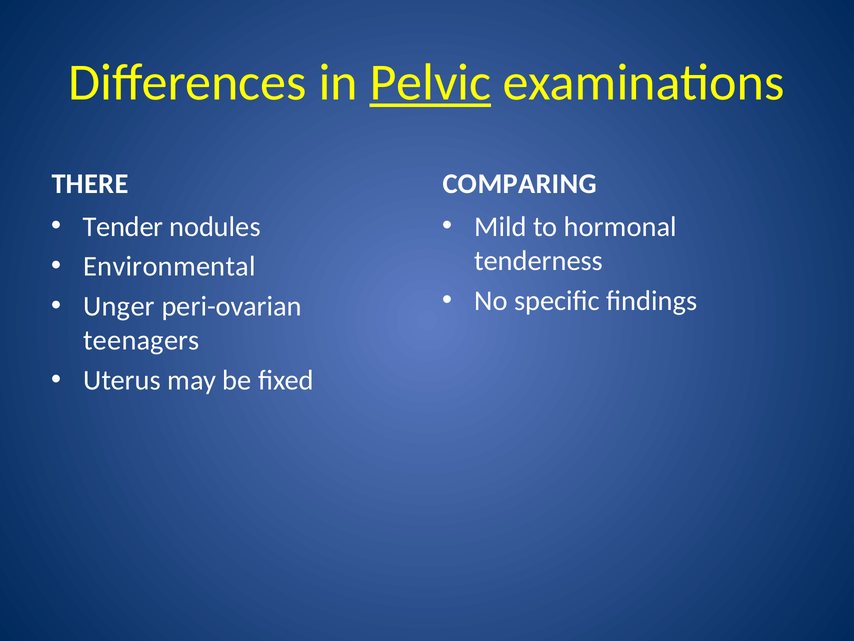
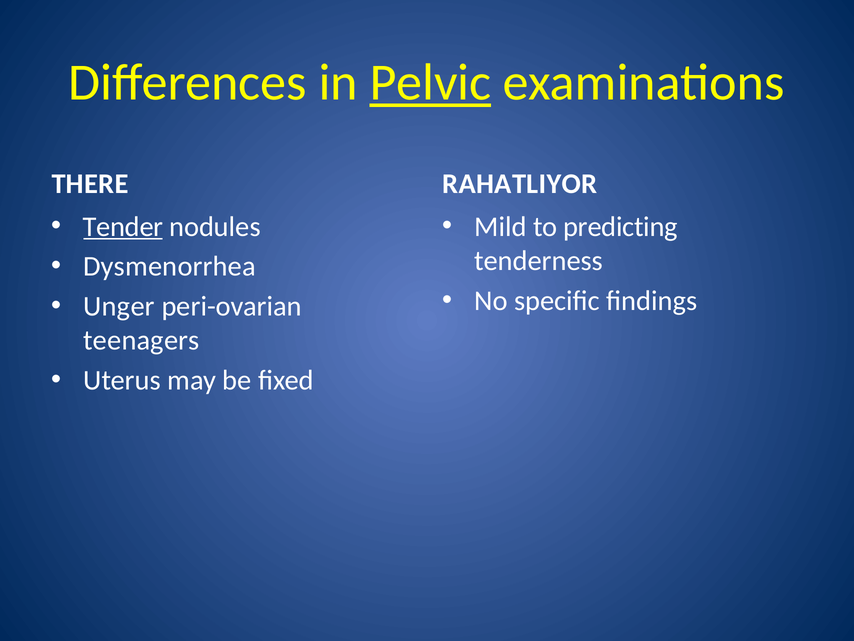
COMPARING: COMPARING -> RAHATLIYOR
Tender underline: none -> present
hormonal: hormonal -> predicting
Environmental: Environmental -> Dysmenorrhea
